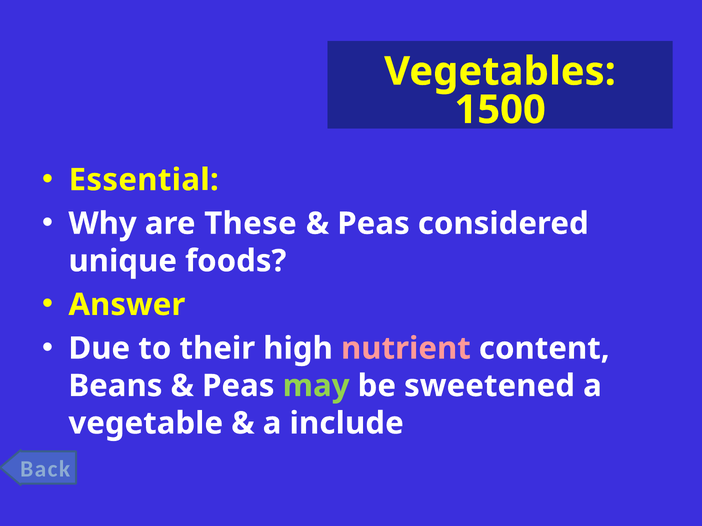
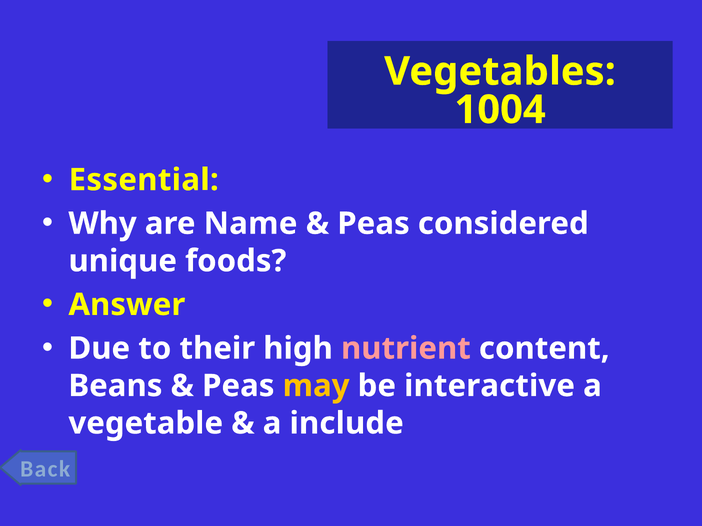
1500: 1500 -> 1004
These: These -> Name
may colour: light green -> yellow
sweetened: sweetened -> interactive
